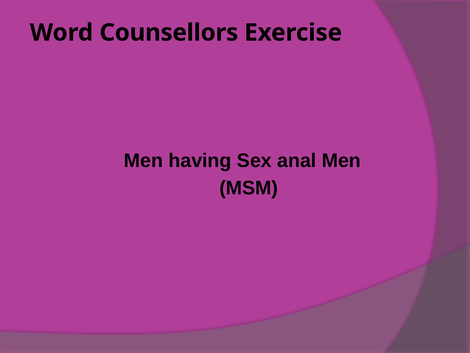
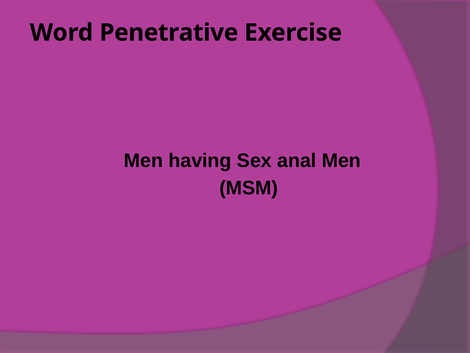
Counsellors: Counsellors -> Penetrative
